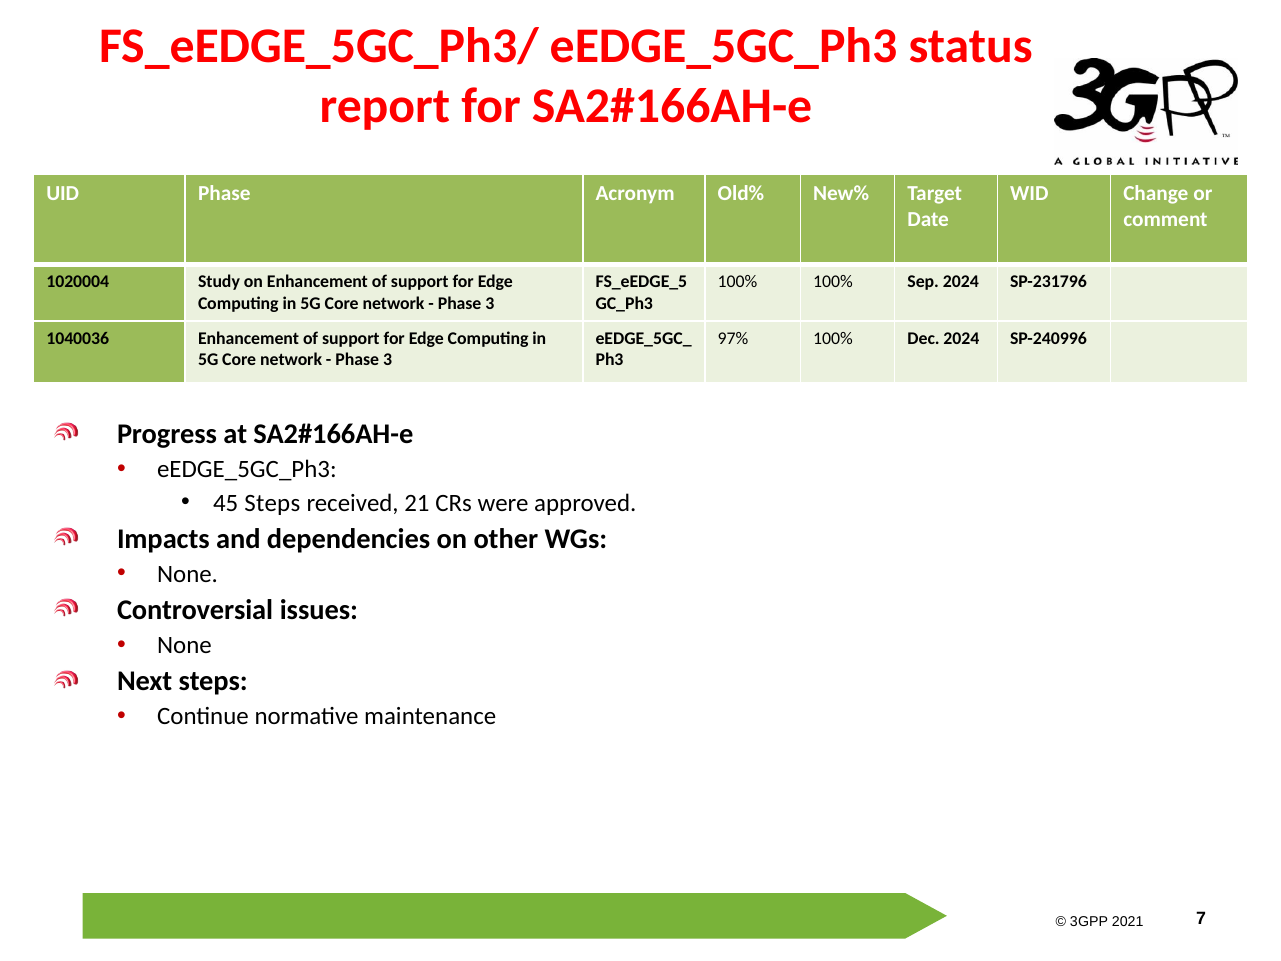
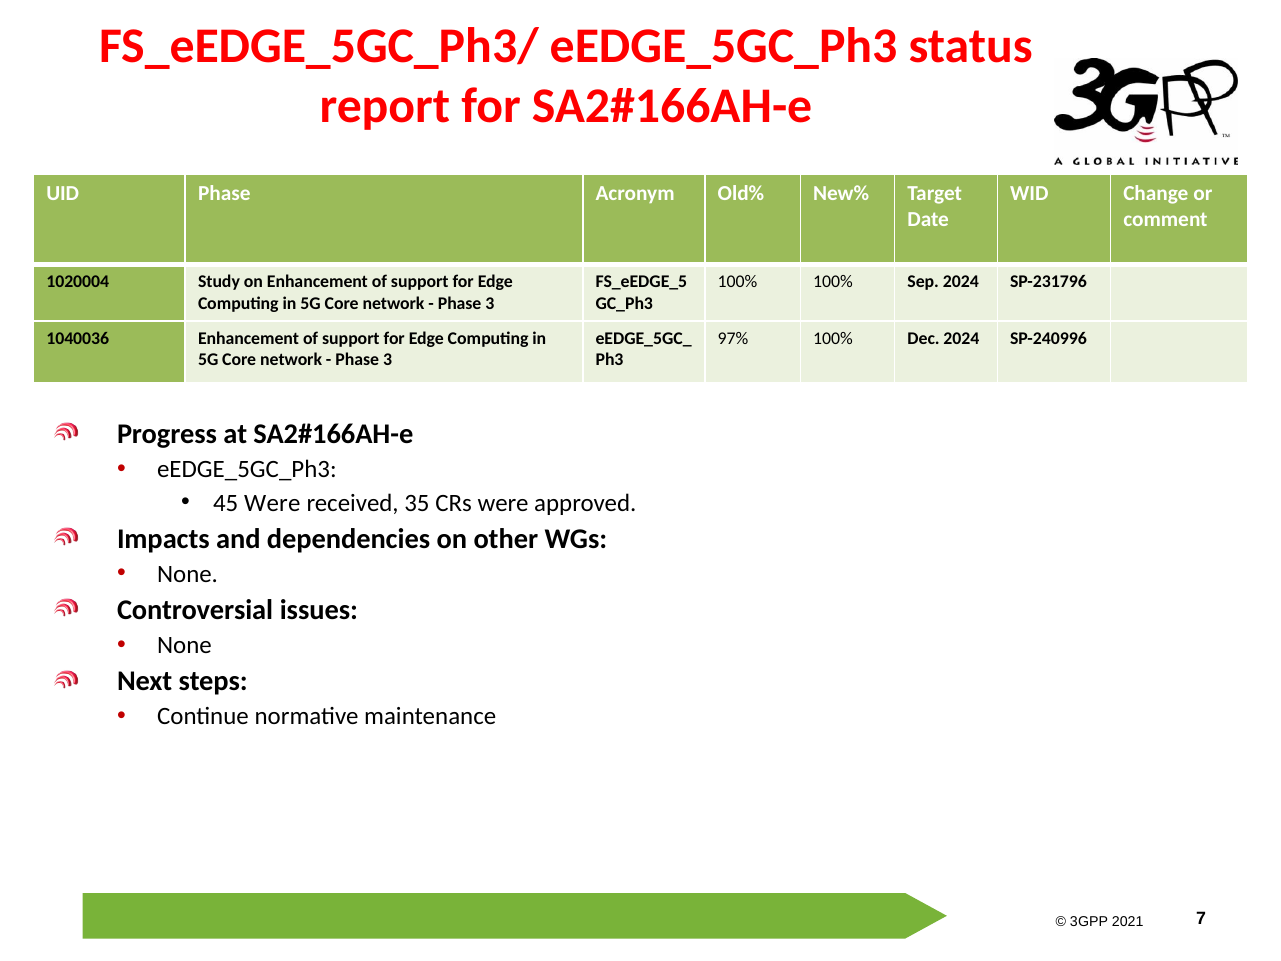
45 Steps: Steps -> Were
21: 21 -> 35
